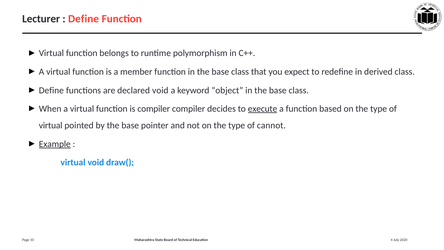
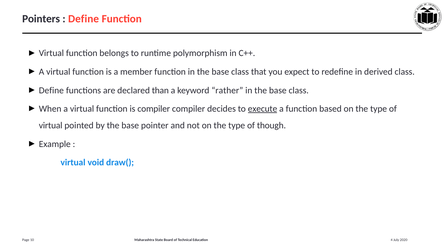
Lecturer: Lecturer -> Pointers
declared void: void -> than
object: object -> rather
cannot: cannot -> though
Example underline: present -> none
